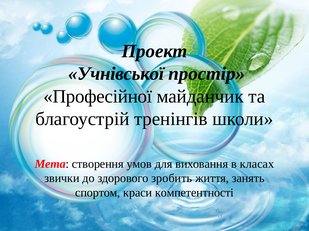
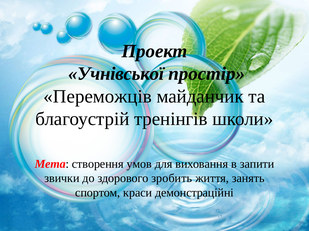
Професійної: Професійної -> Переможців
класах: класах -> запити
компетентності: компетентності -> демонстраційні
